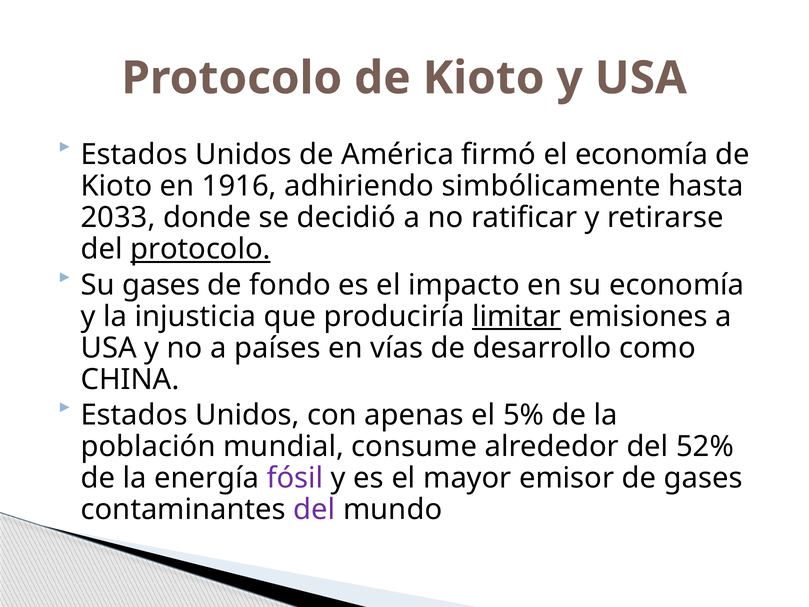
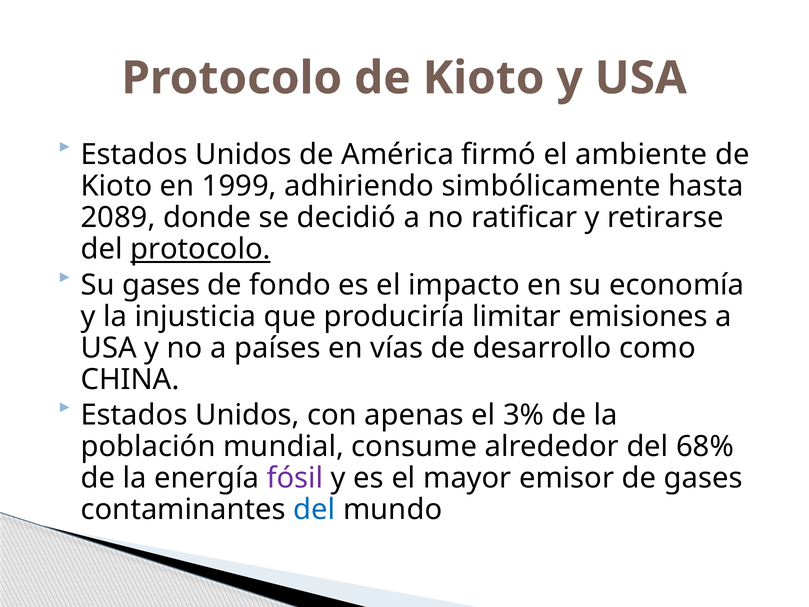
el economía: economía -> ambiente
1916: 1916 -> 1999
2033: 2033 -> 2089
limitar underline: present -> none
5%: 5% -> 3%
52%: 52% -> 68%
del at (314, 509) colour: purple -> blue
